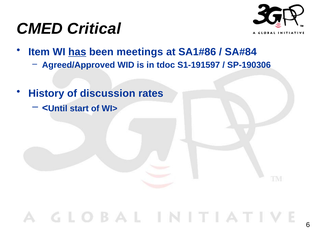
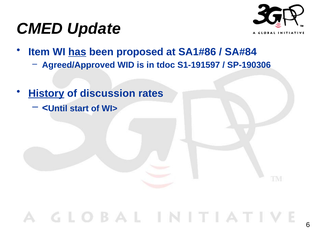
Critical: Critical -> Update
meetings: meetings -> proposed
History underline: none -> present
